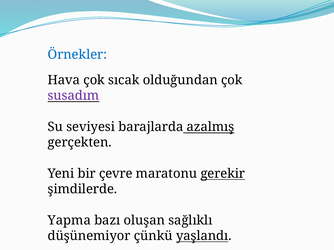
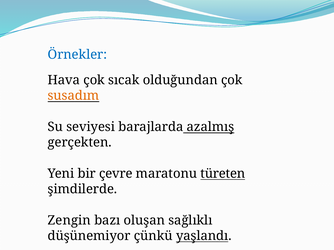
susadım colour: purple -> orange
gerekir: gerekir -> türeten
Yapma: Yapma -> Zengin
